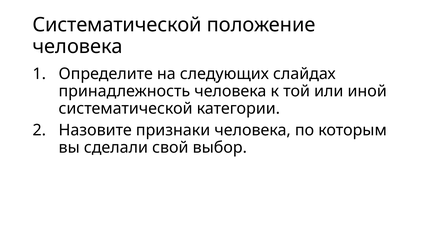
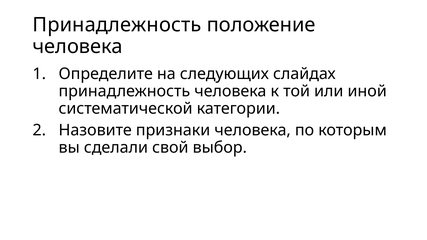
Систематической at (117, 25): Систематической -> Принадлежность
